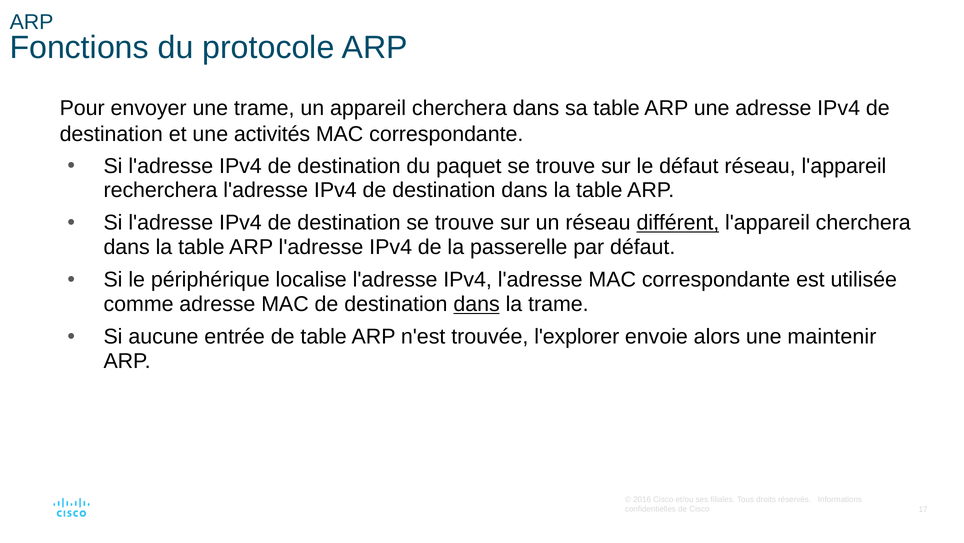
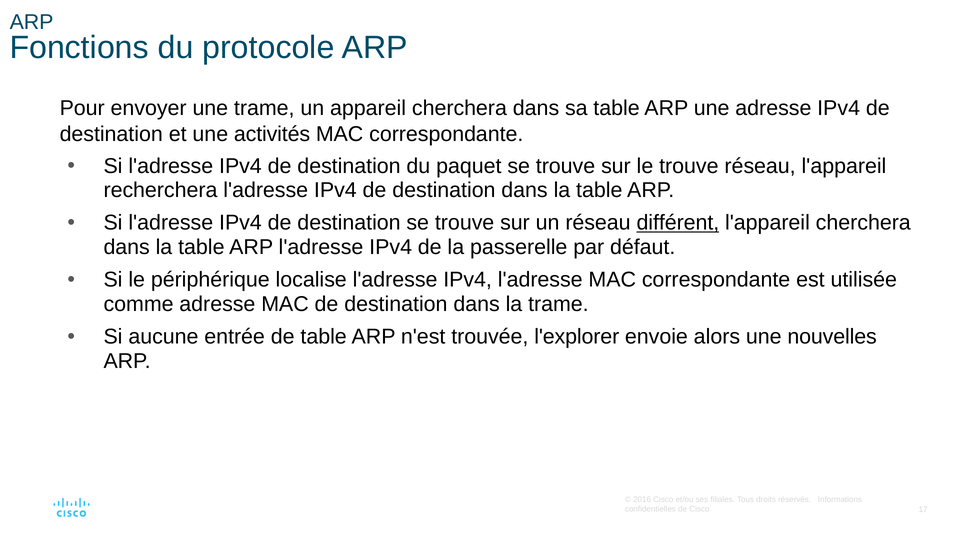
le défaut: défaut -> trouve
dans at (477, 304) underline: present -> none
maintenir: maintenir -> nouvelles
